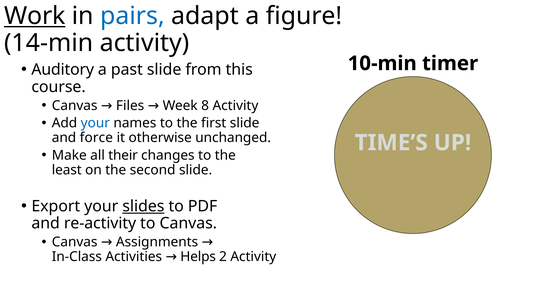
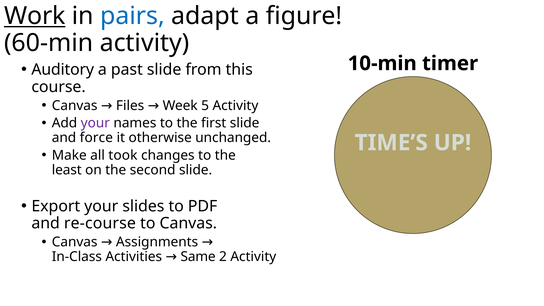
14-min: 14-min -> 60-min
8: 8 -> 5
your at (95, 123) colour: blue -> purple
their: their -> took
slides underline: present -> none
re-activity: re-activity -> re-course
Helps: Helps -> Same
